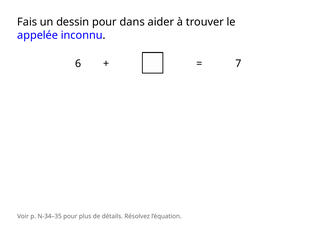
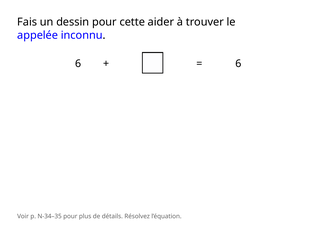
dans: dans -> cette
7 at (238, 64): 7 -> 6
